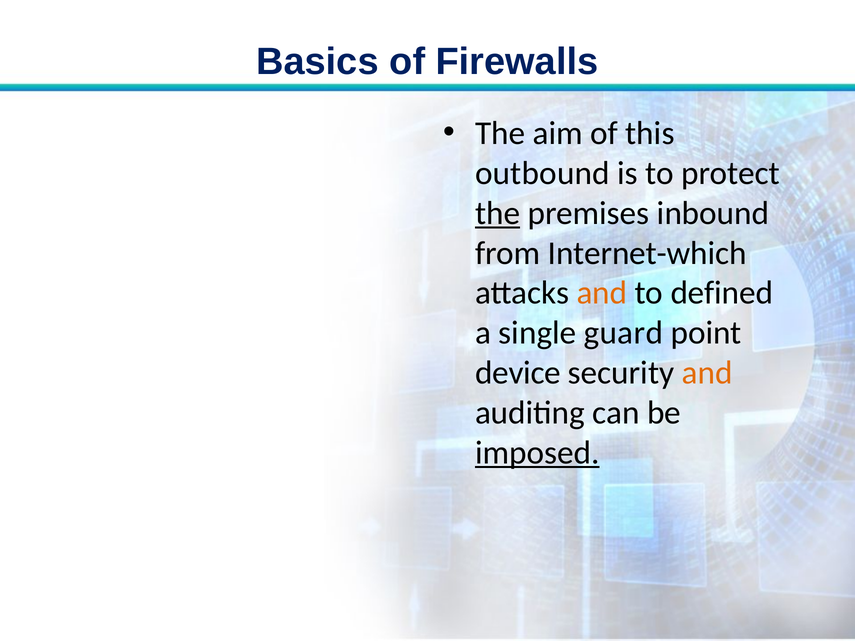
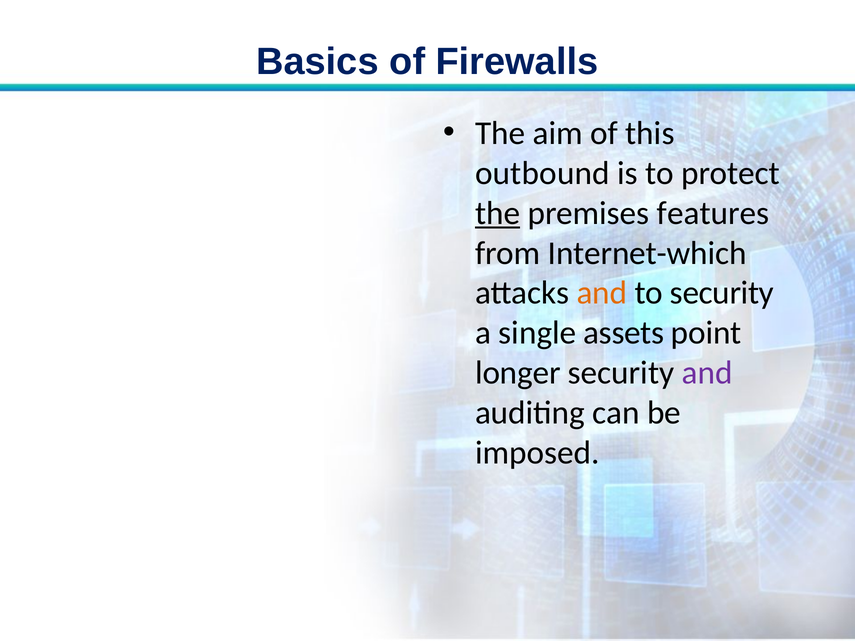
inbound: inbound -> features
to defined: defined -> security
guard: guard -> assets
device: device -> longer
and at (707, 373) colour: orange -> purple
imposed underline: present -> none
